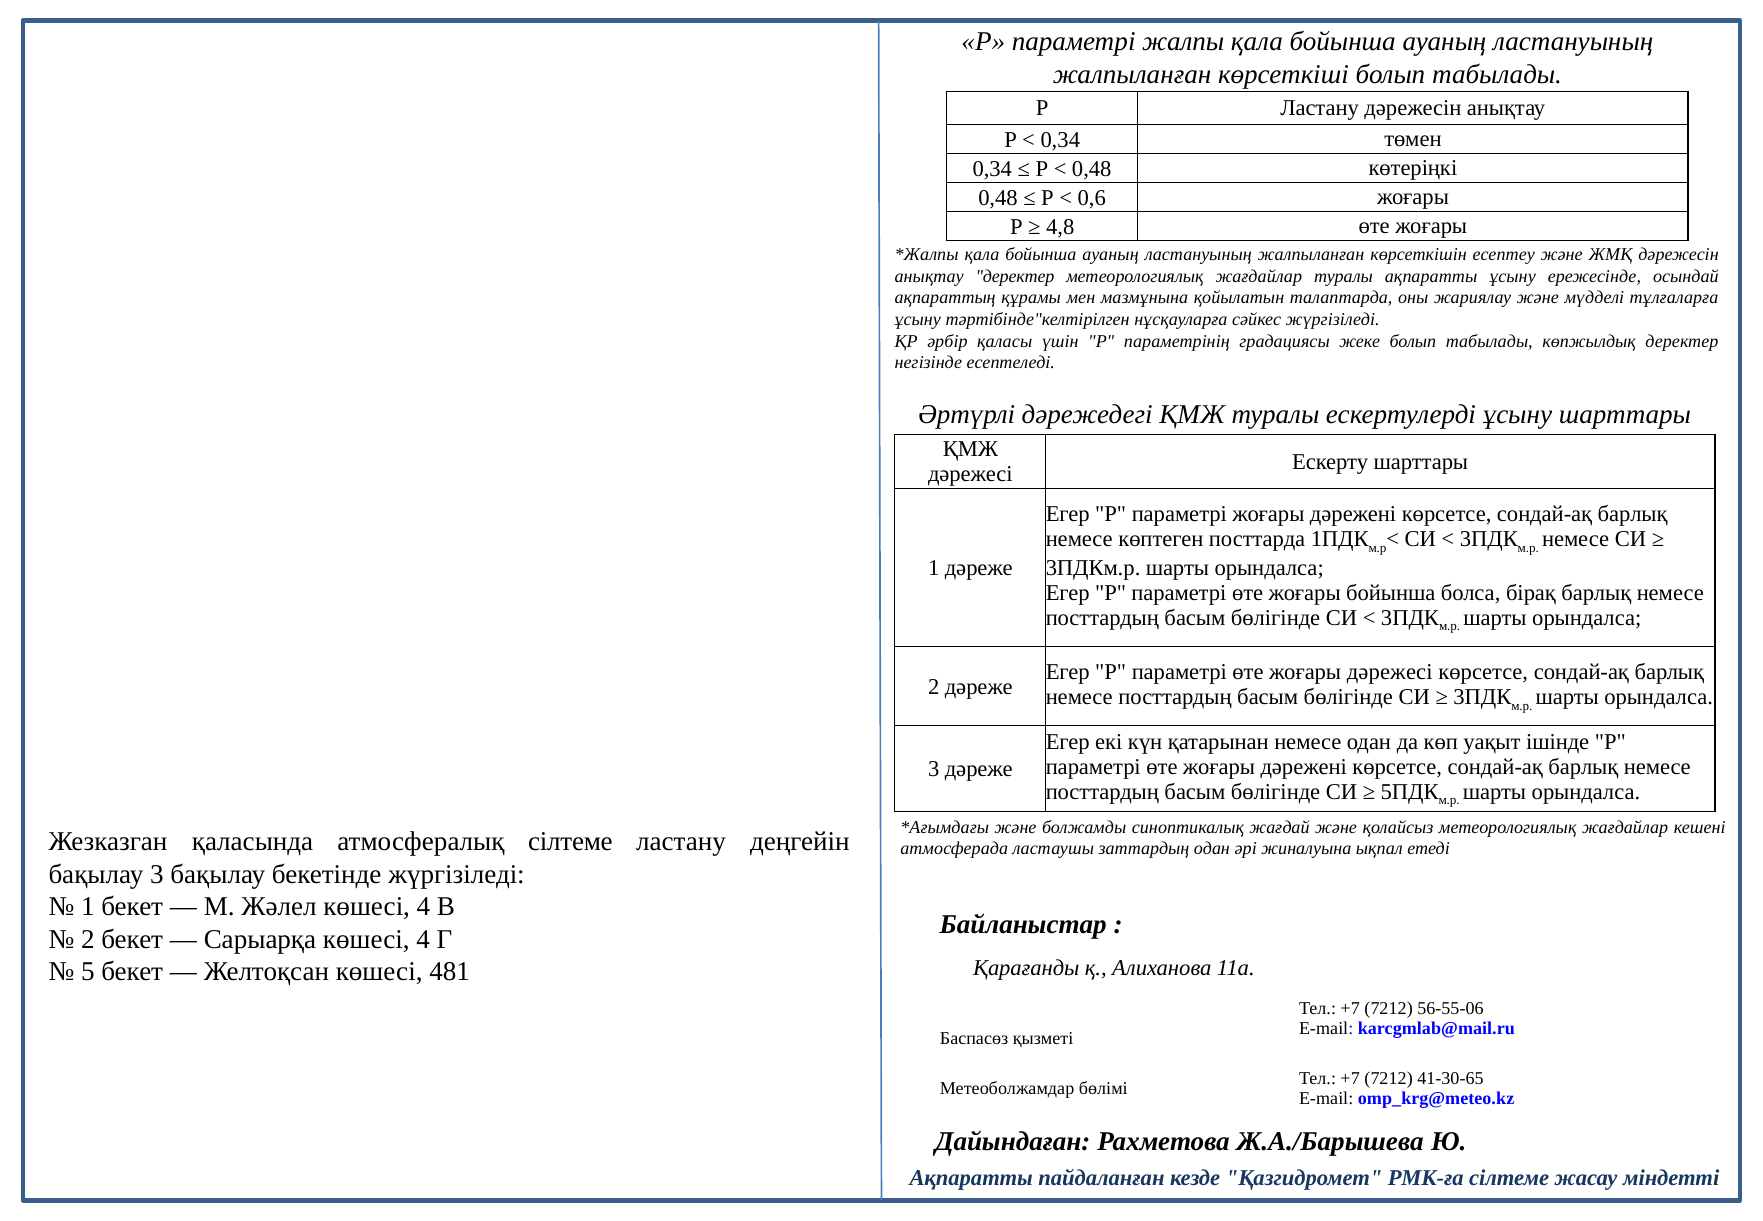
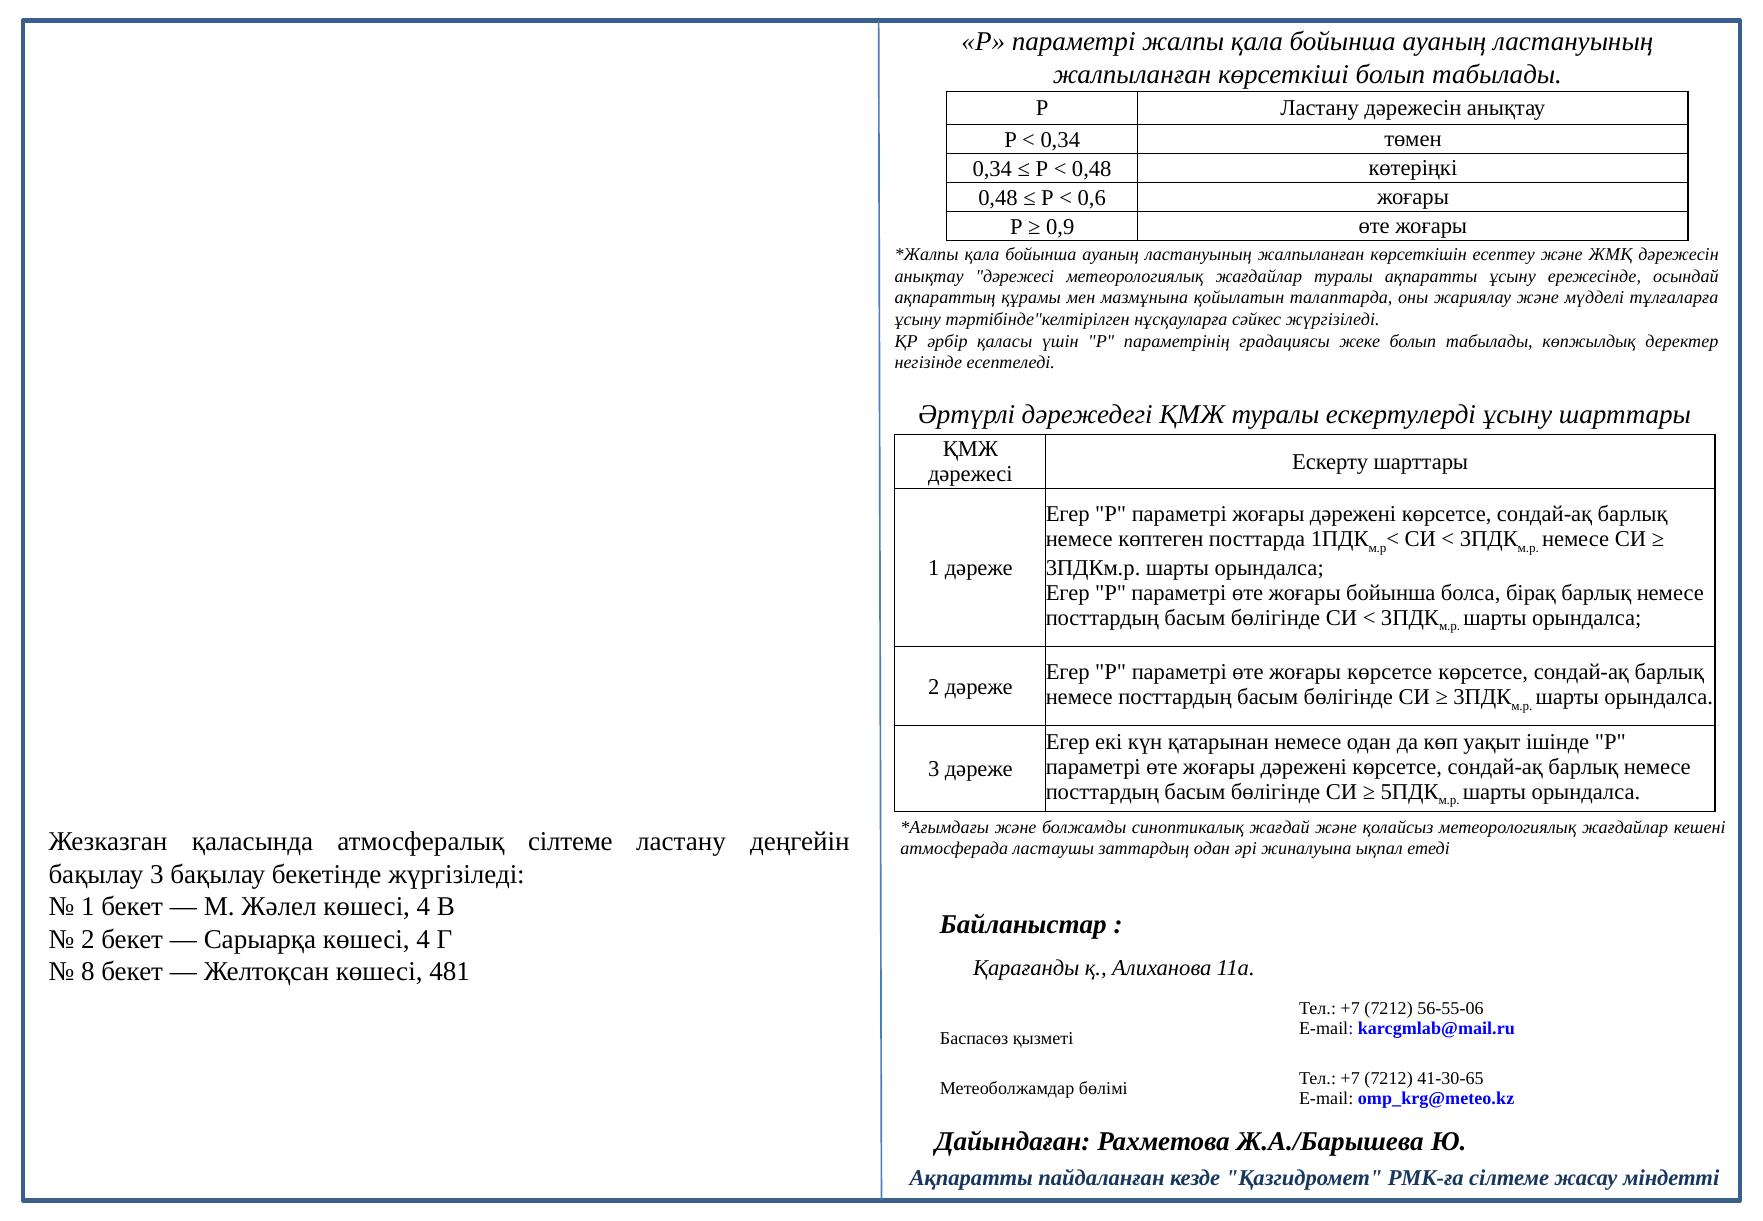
4,8: 4,8 -> 0,9
анықтау деректер: деректер -> дәрежесі
жоғары дәрежесі: дәрежесі -> көрсетсе
5: 5 -> 8
